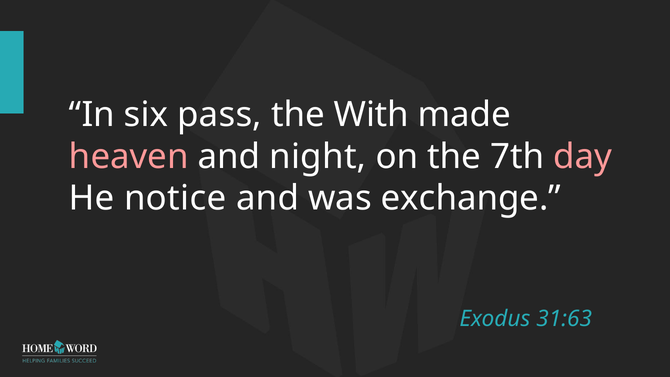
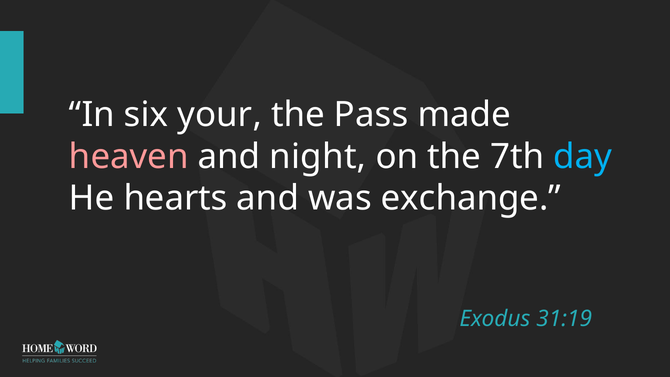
pass: pass -> your
With: With -> Pass
day colour: pink -> light blue
notice: notice -> hearts
31:63: 31:63 -> 31:19
